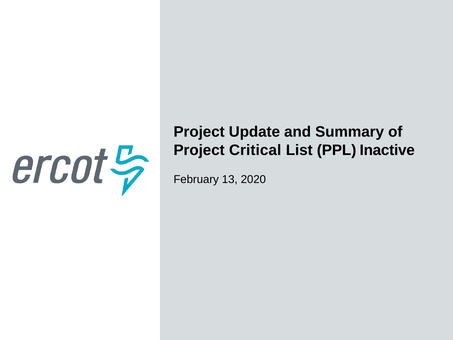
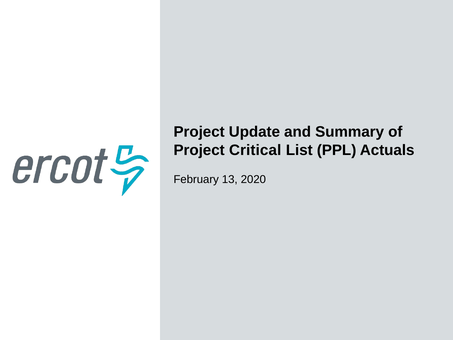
Inactive: Inactive -> Actuals
